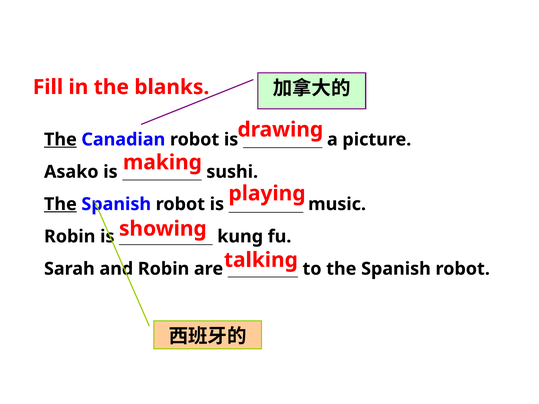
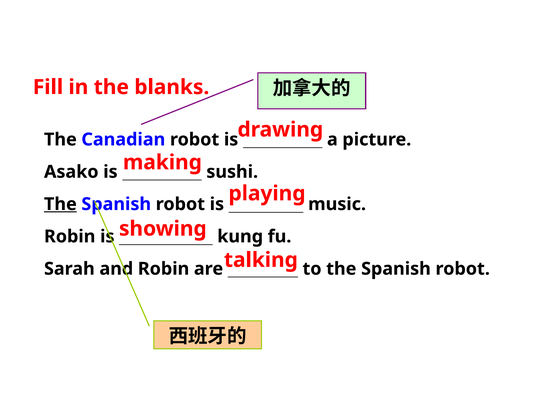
The at (60, 140) underline: present -> none
